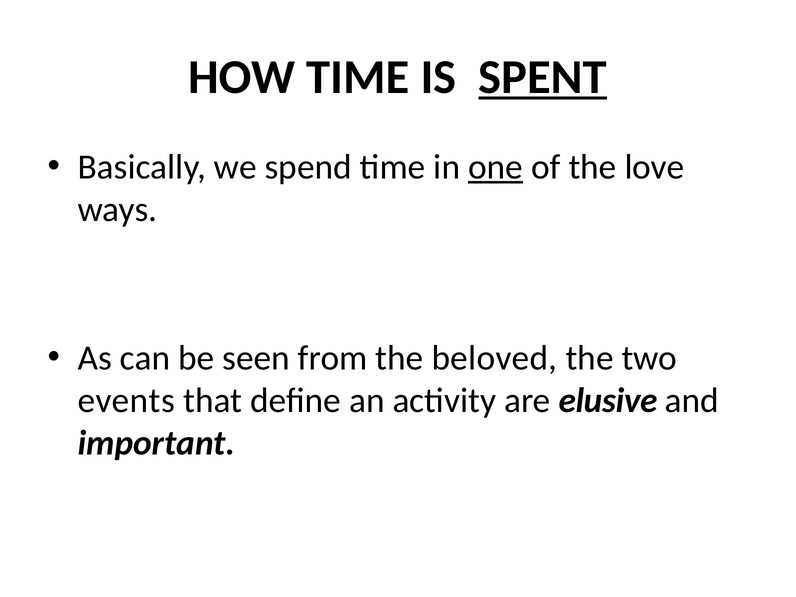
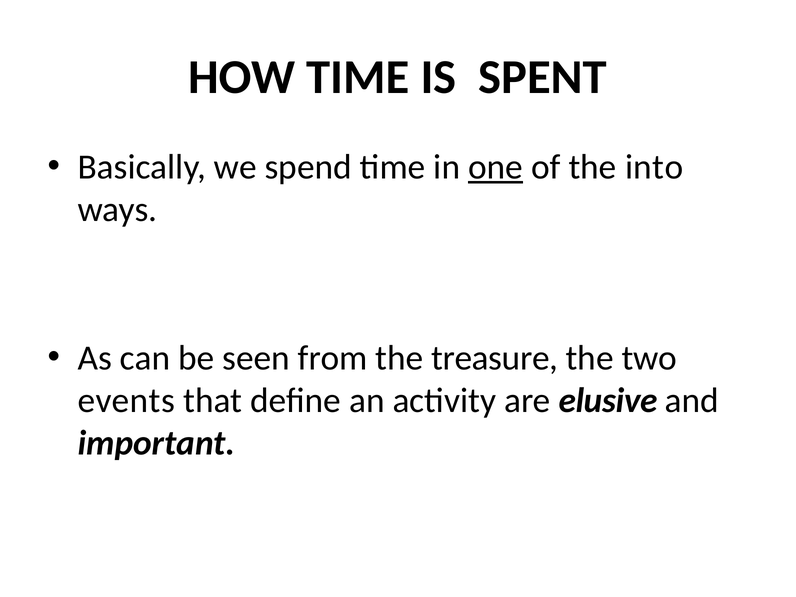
SPENT underline: present -> none
love: love -> into
beloved: beloved -> treasure
